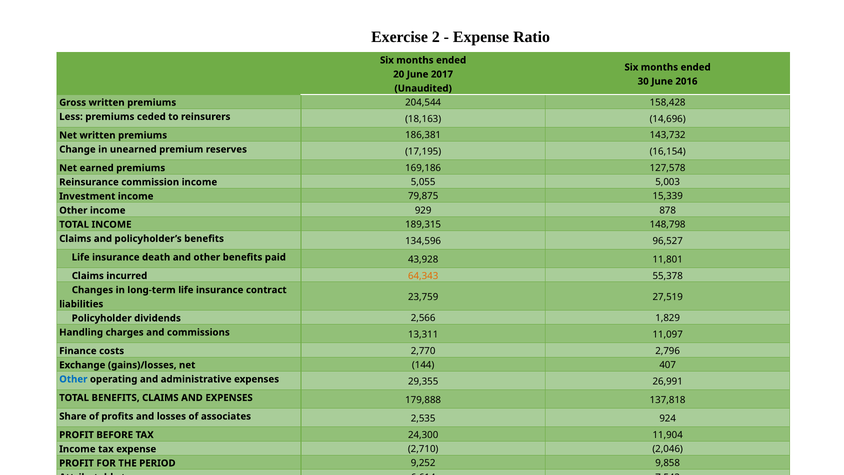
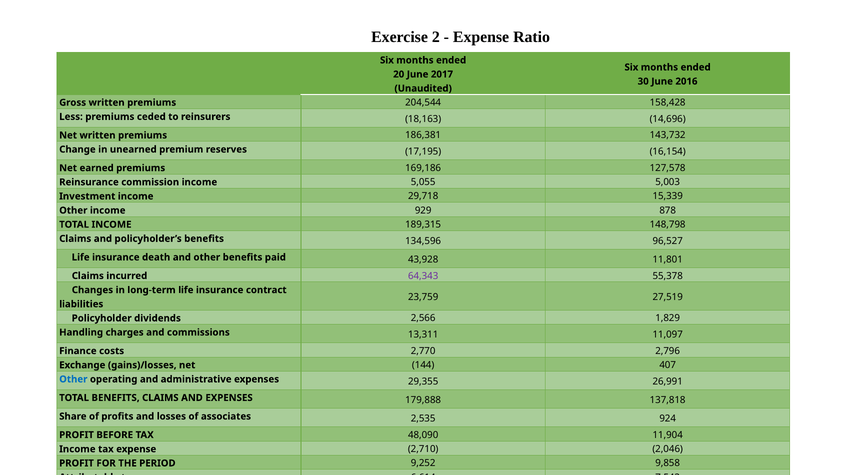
79,875: 79,875 -> 29,718
64,343 colour: orange -> purple
24,300: 24,300 -> 48,090
